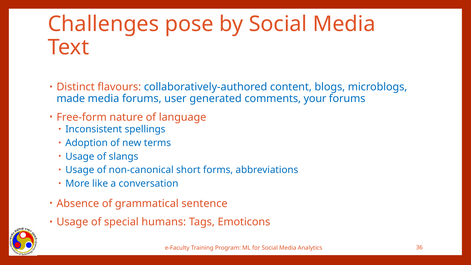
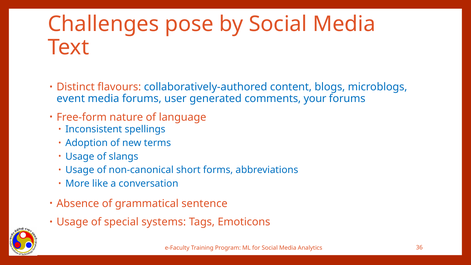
made: made -> event
humans: humans -> systems
